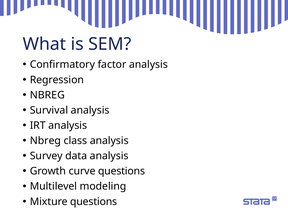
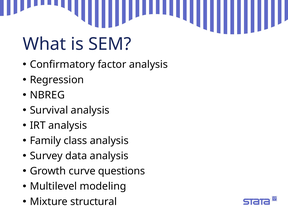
Nbreg at (45, 141): Nbreg -> Family
Mixture questions: questions -> structural
